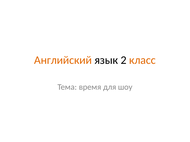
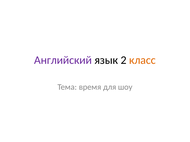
Английский colour: orange -> purple
